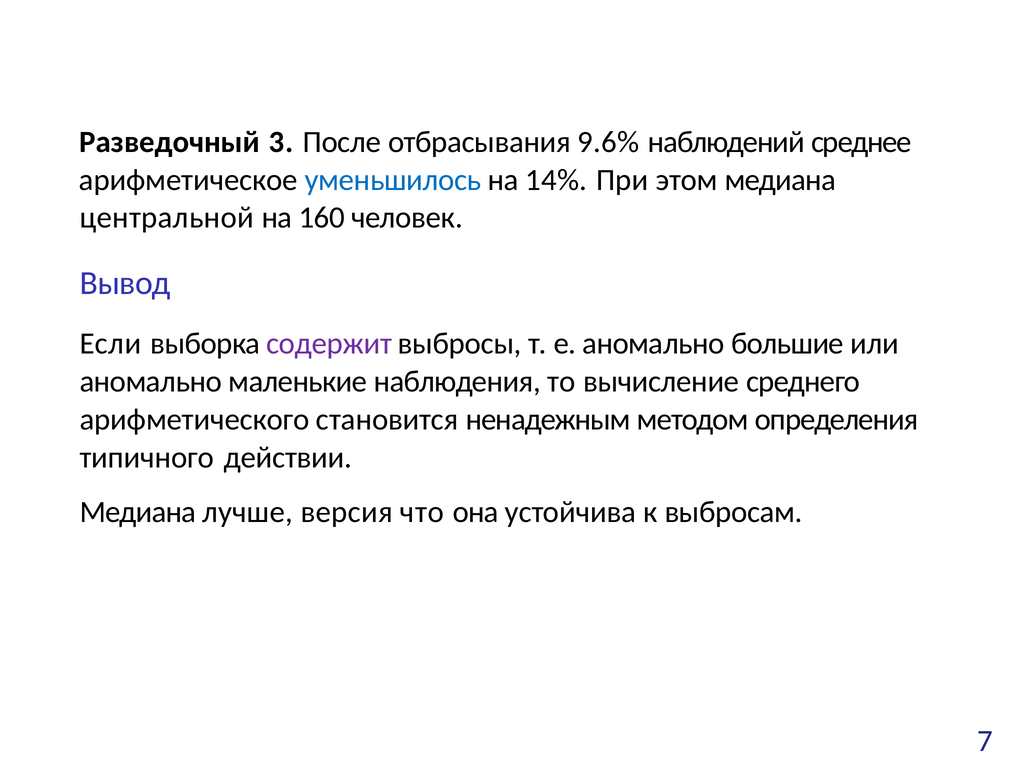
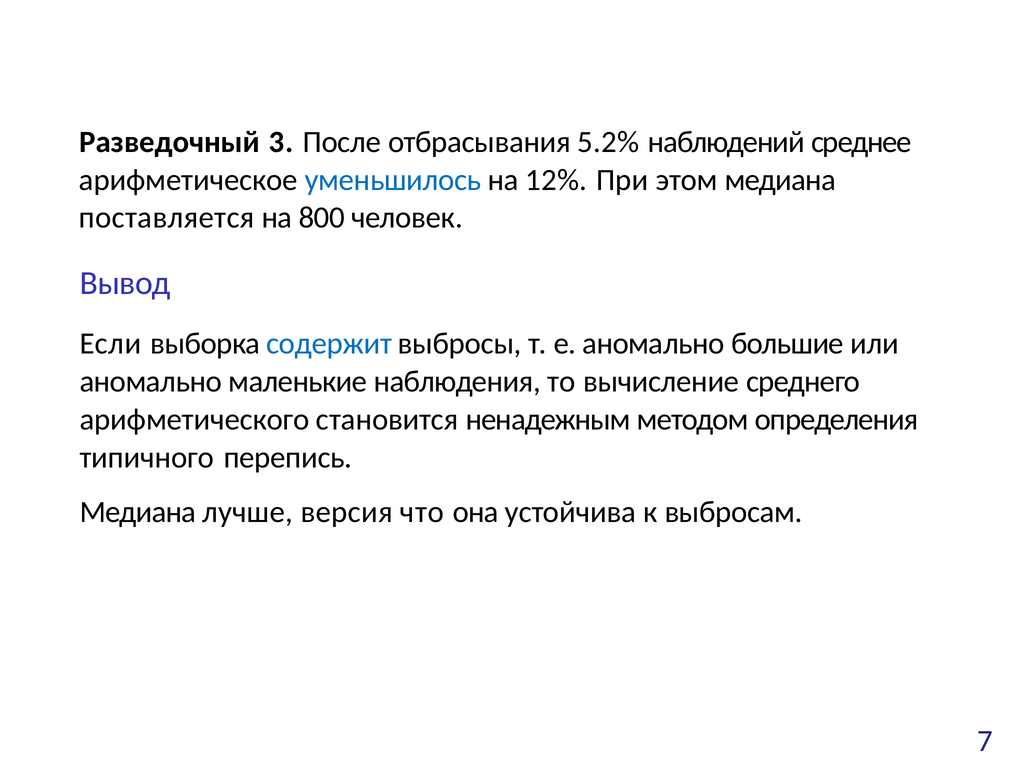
9.6%: 9.6% -> 5.2%
14%: 14% -> 12%
центральной: центральной -> поставляется
160: 160 -> 800
содержит colour: purple -> blue
действии: действии -> перепись
